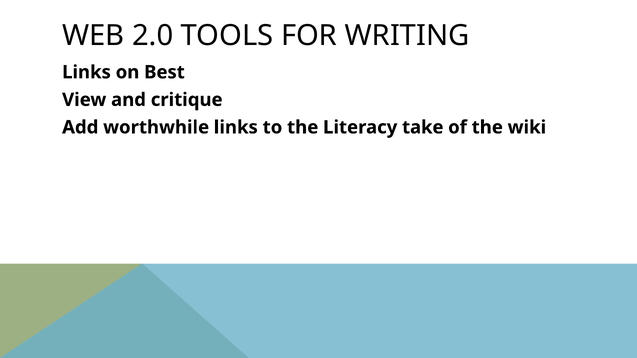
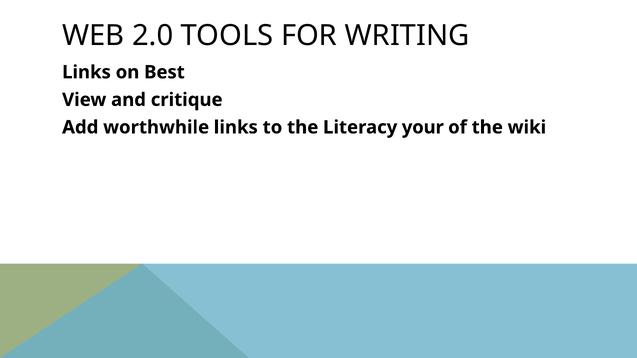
take: take -> your
